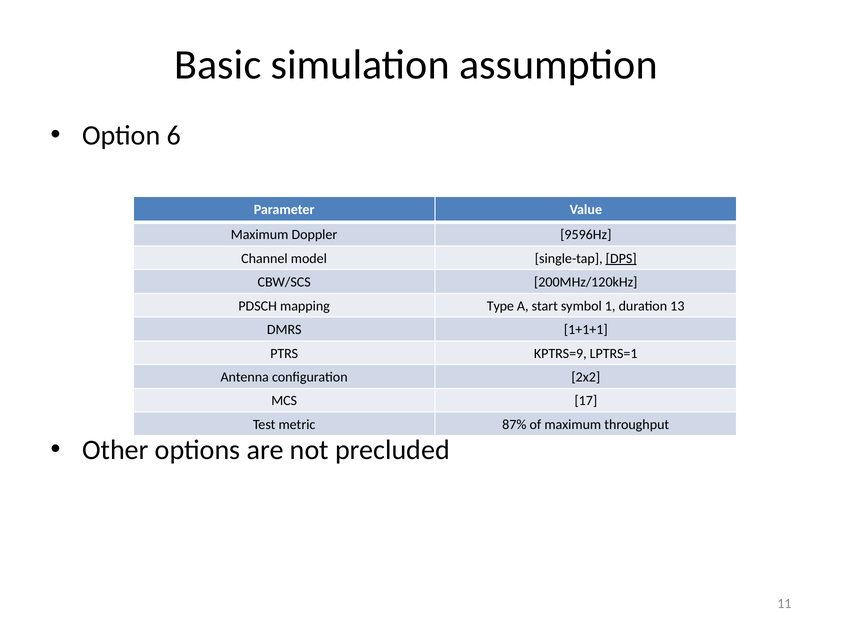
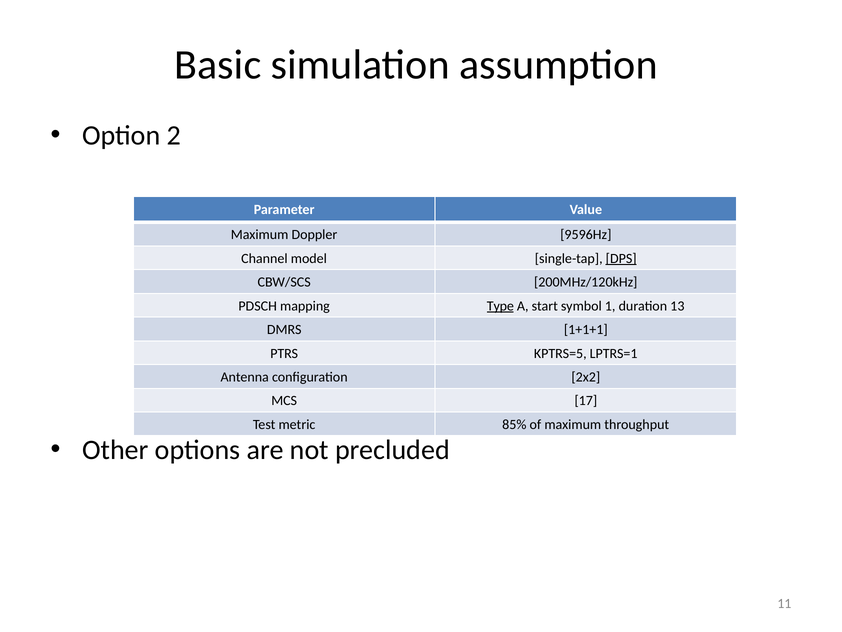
6: 6 -> 2
Type underline: none -> present
KPTRS=9: KPTRS=9 -> KPTRS=5
87%: 87% -> 85%
